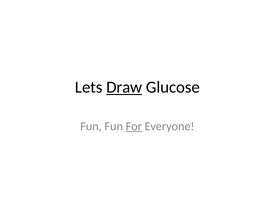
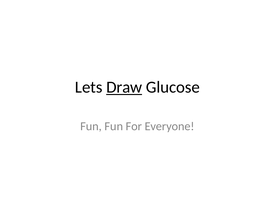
For underline: present -> none
